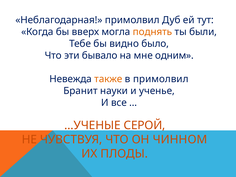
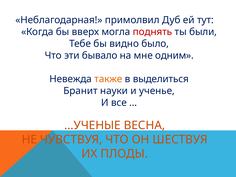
поднять colour: orange -> red
в примолвил: примолвил -> выделиться
СЕРОЙ: СЕРОЙ -> ВЕСНА
ЧИННОМ: ЧИННОМ -> ШЕСТВУЯ
